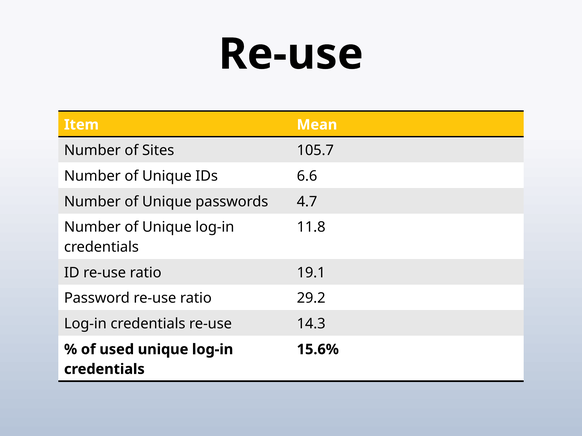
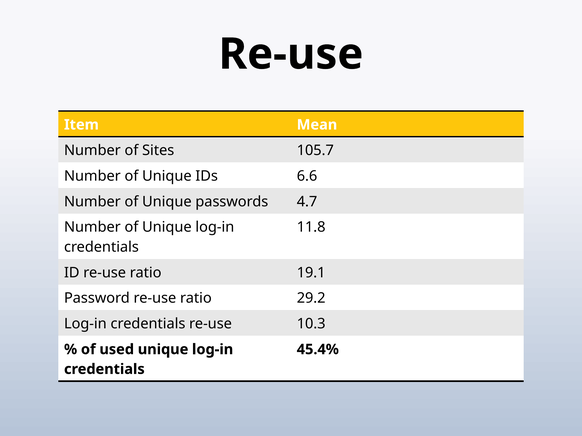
14.3: 14.3 -> 10.3
15.6%: 15.6% -> 45.4%
